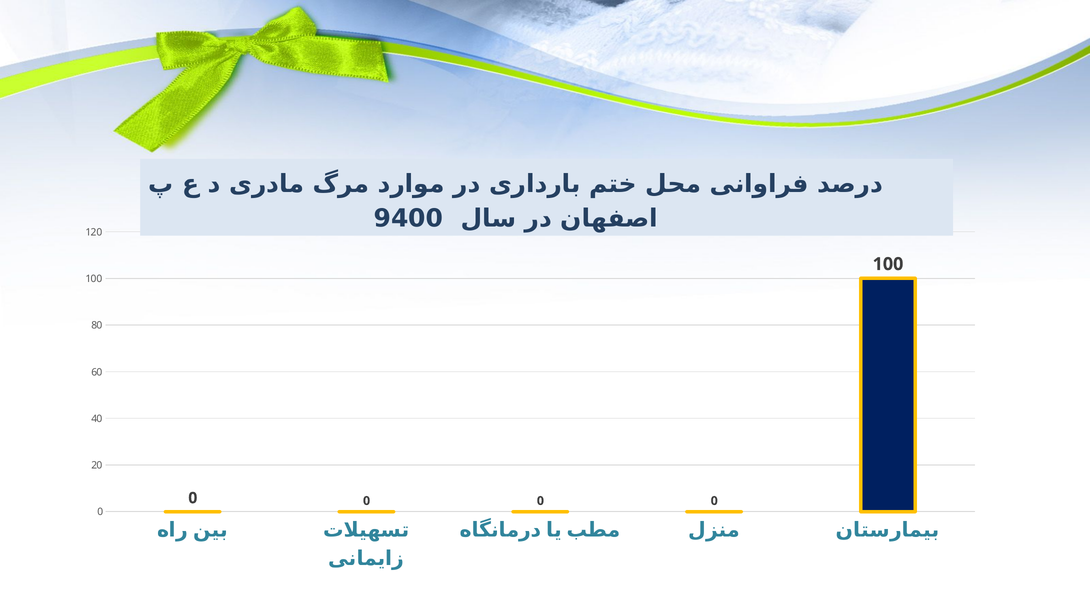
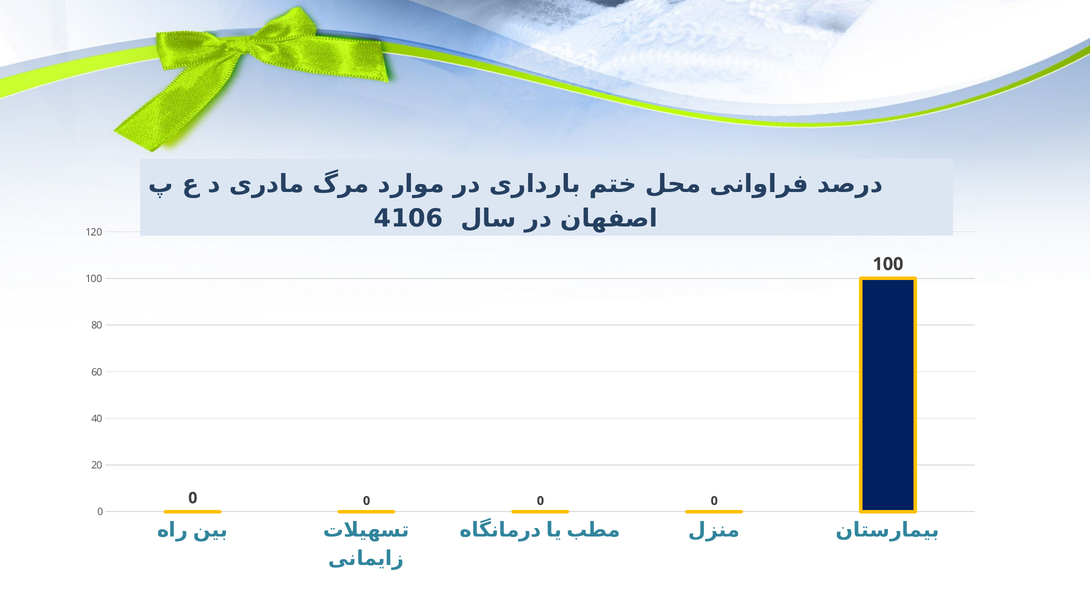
9400: 9400 -> 4106
